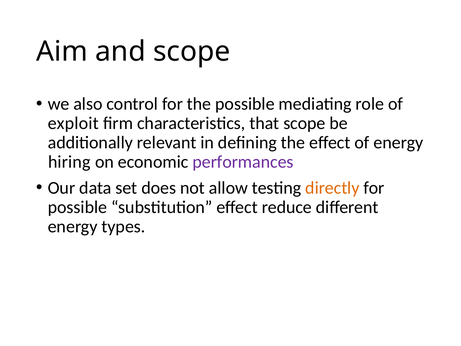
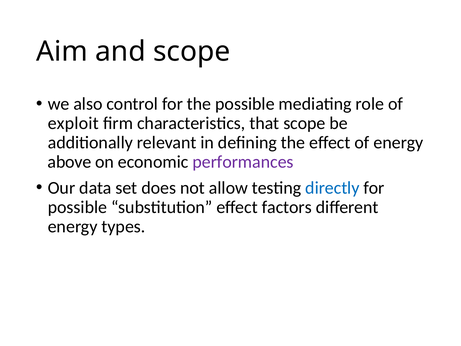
hiring: hiring -> above
directly colour: orange -> blue
reduce: reduce -> factors
